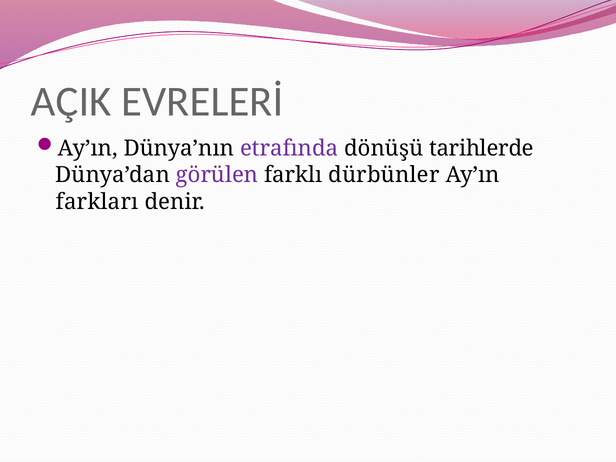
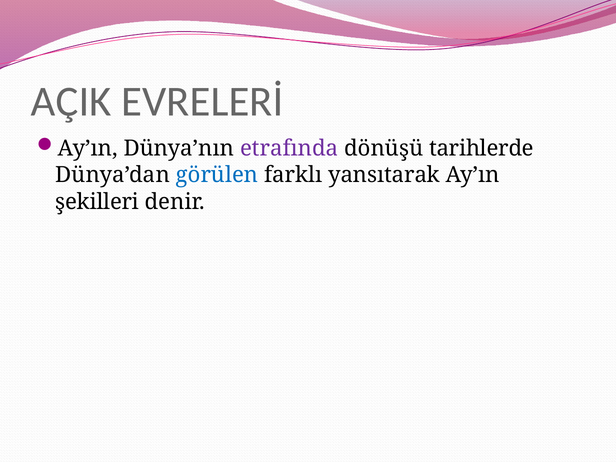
görülen colour: purple -> blue
dürbünler: dürbünler -> yansıtarak
farkları: farkları -> şekilleri
